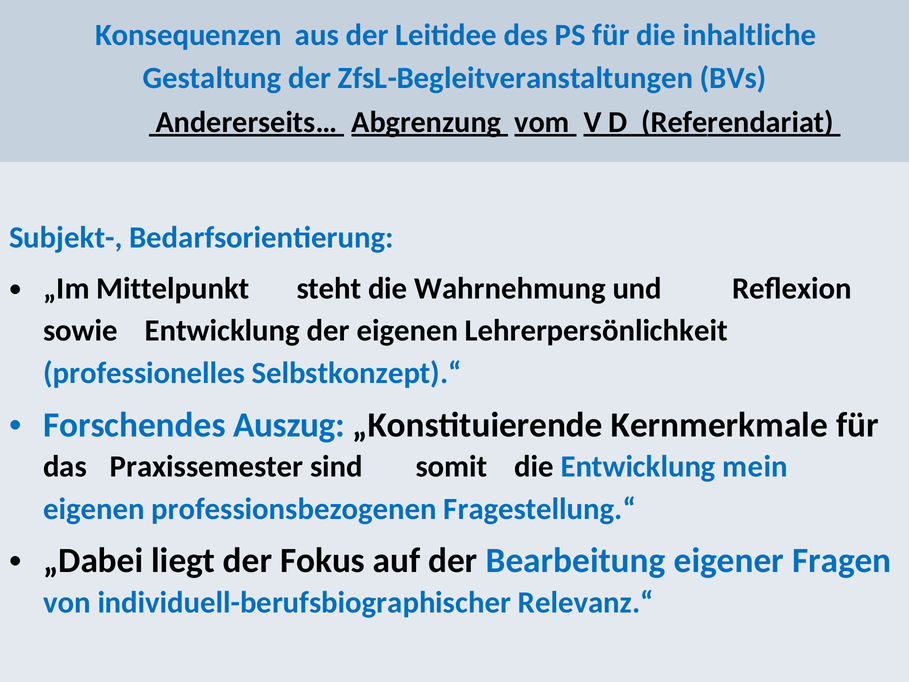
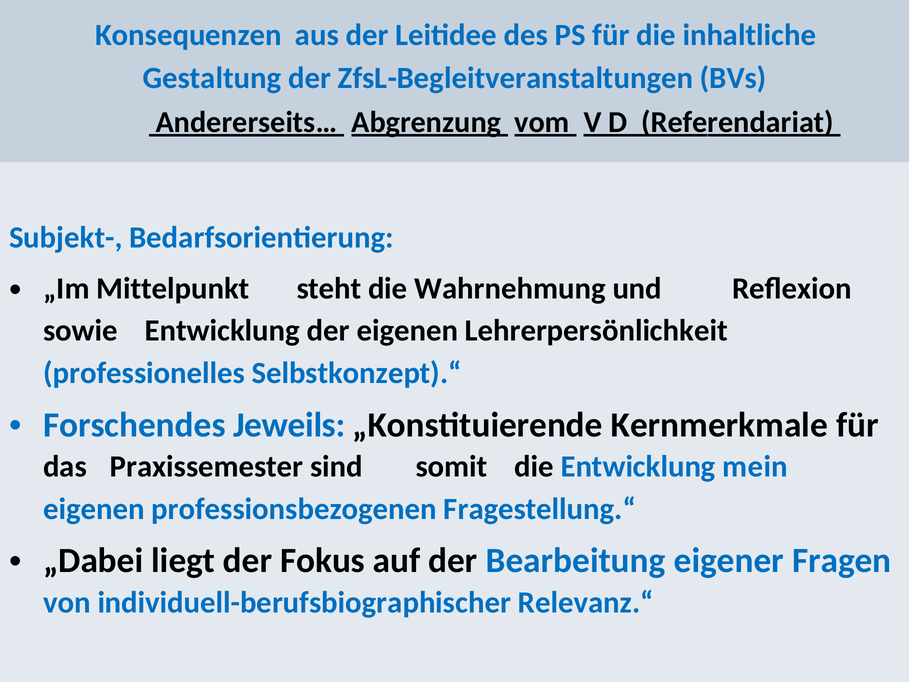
Auszug: Auszug -> Jeweils
